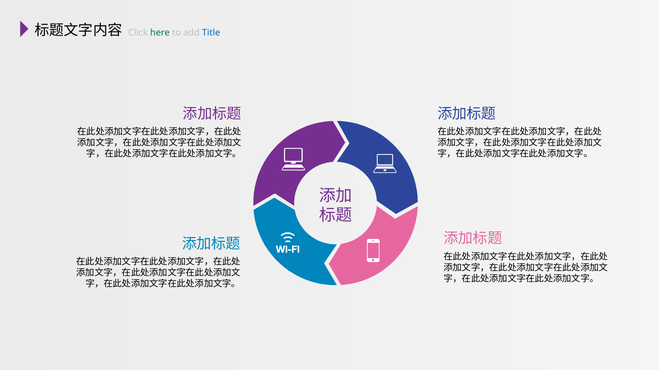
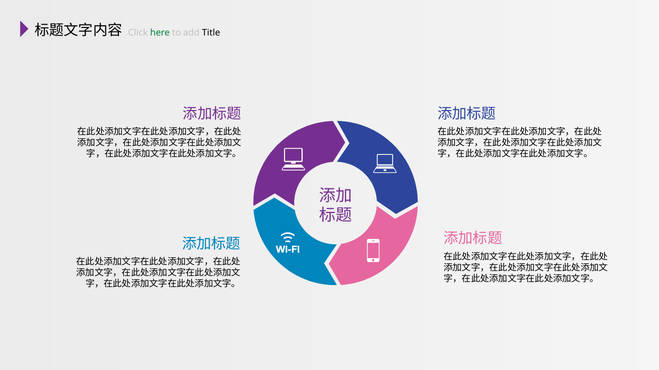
Title colour: blue -> black
